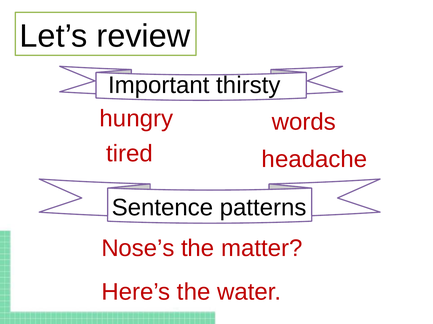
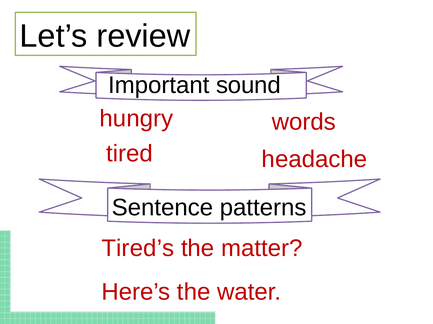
thirsty: thirsty -> sound
Nose’s: Nose’s -> Tired’s
